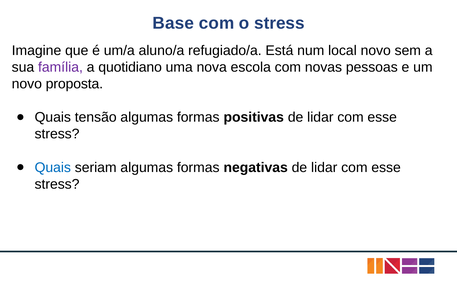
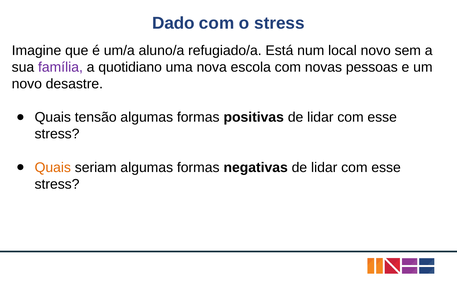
Base: Base -> Dado
proposta: proposta -> desastre
Quais at (53, 168) colour: blue -> orange
